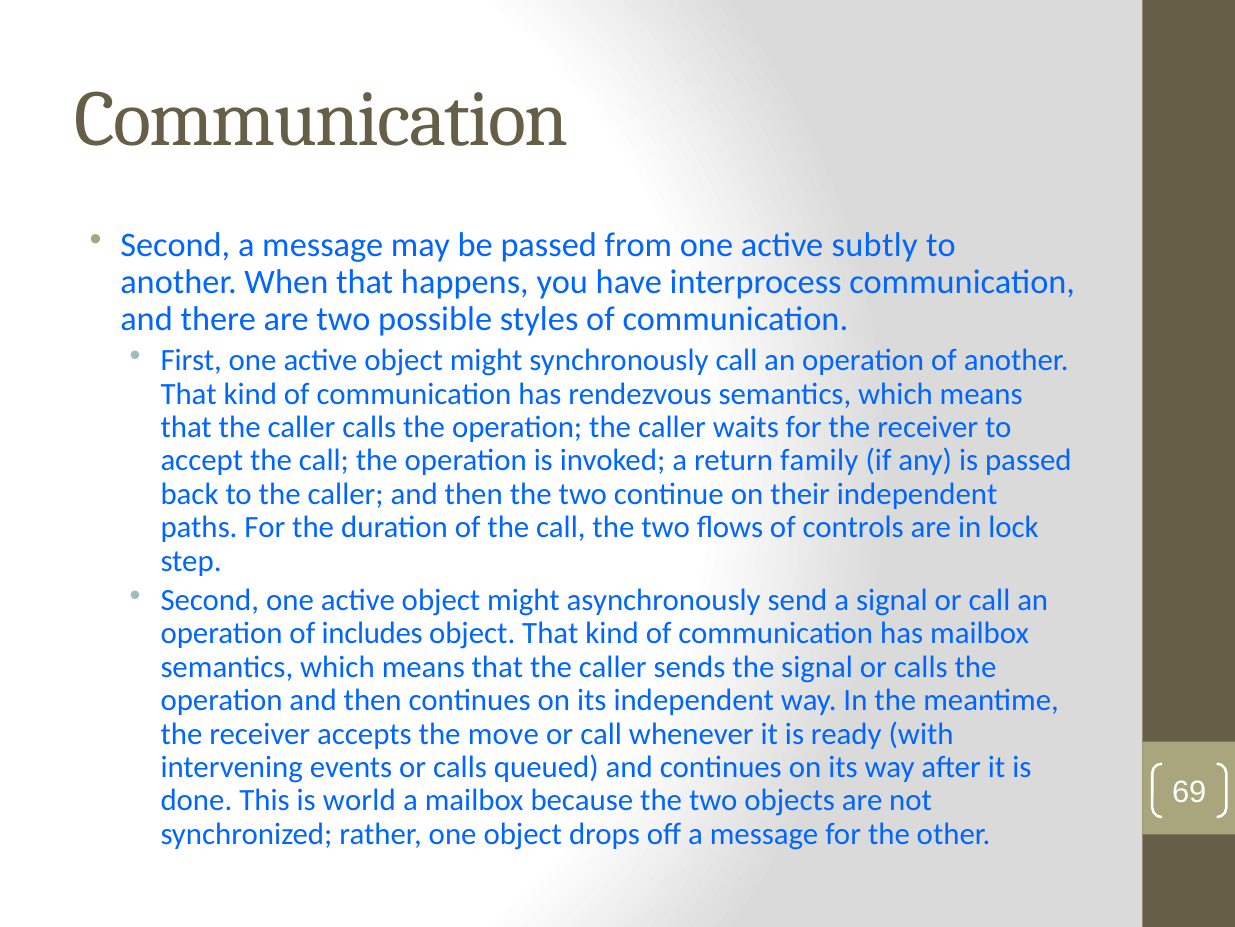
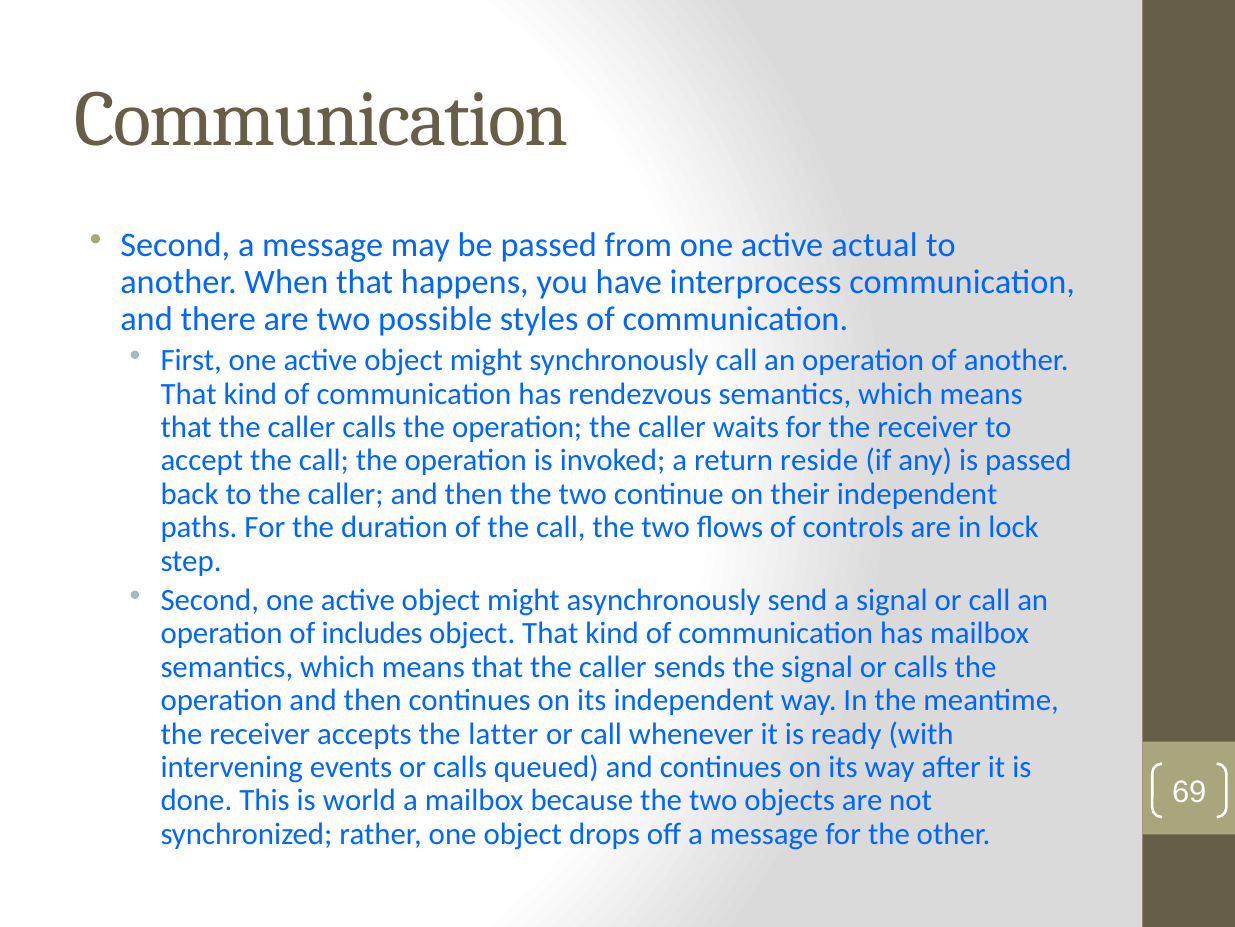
subtly: subtly -> actual
family: family -> reside
move: move -> latter
